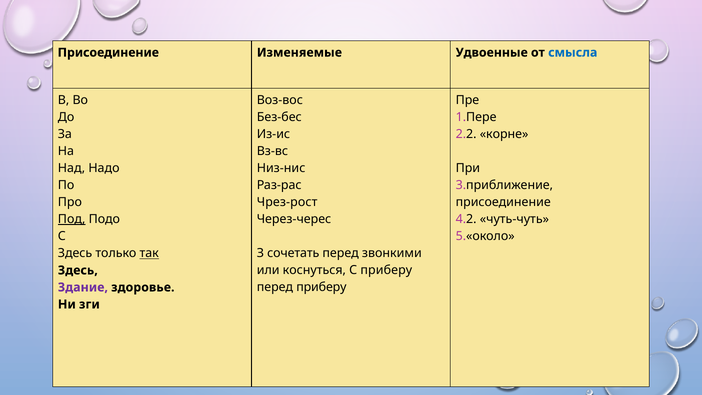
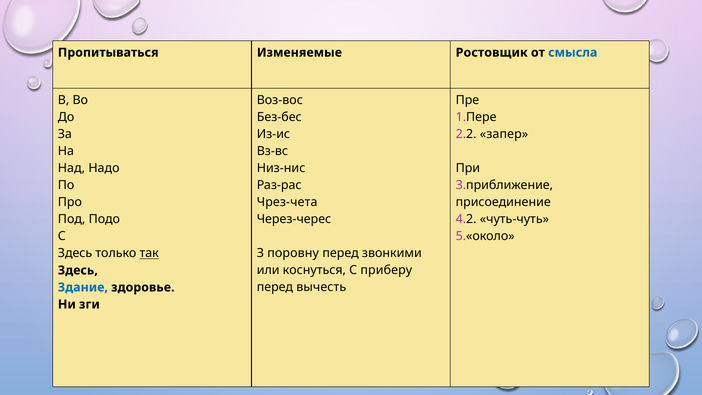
Присоединение at (108, 53): Присоединение -> Пропитываться
Удвоенные: Удвоенные -> Ростовщик
корне: корне -> запер
Чрез-рост: Чрез-рост -> Чрез-чета
Под underline: present -> none
сочетать: сочетать -> поровну
перед приберу: приберу -> вычесть
Здание colour: purple -> blue
